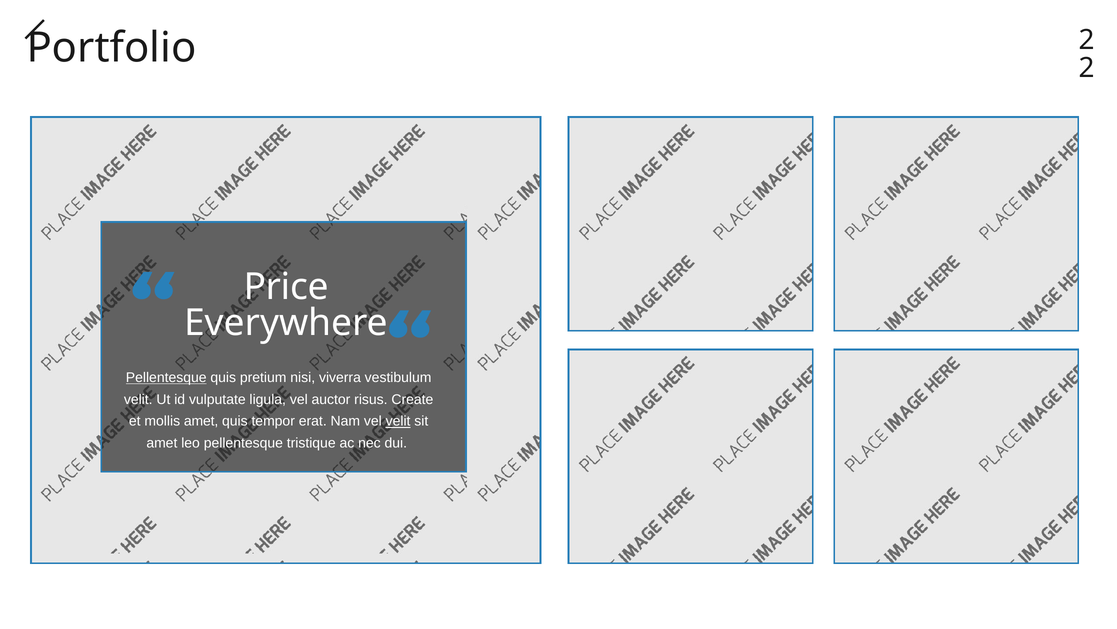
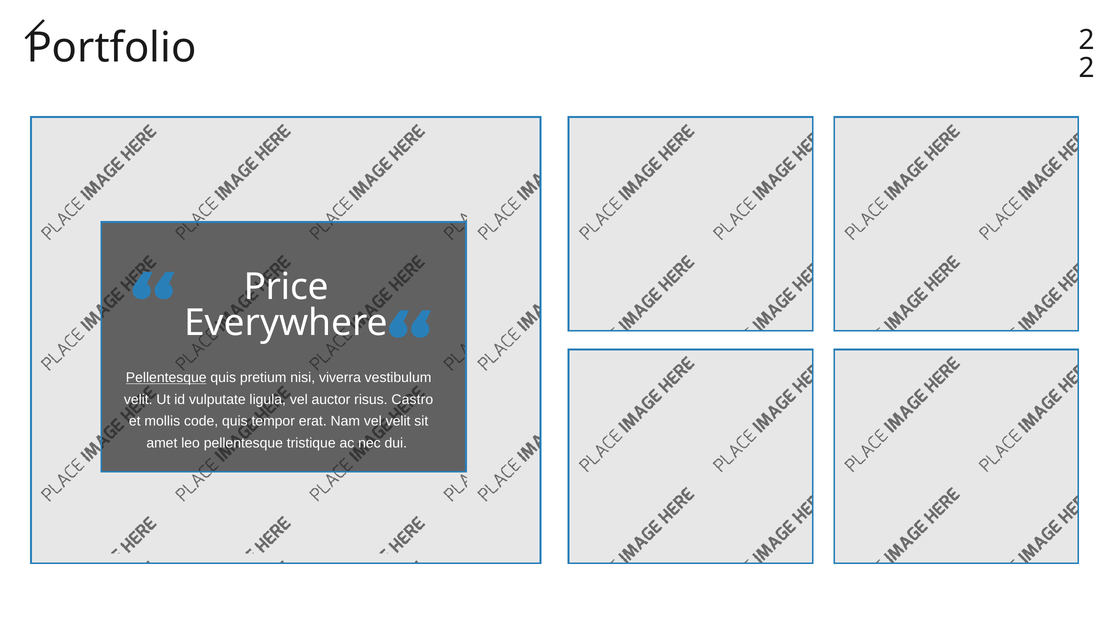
Create: Create -> Castro
mollis amet: amet -> code
velit at (398, 421) underline: present -> none
